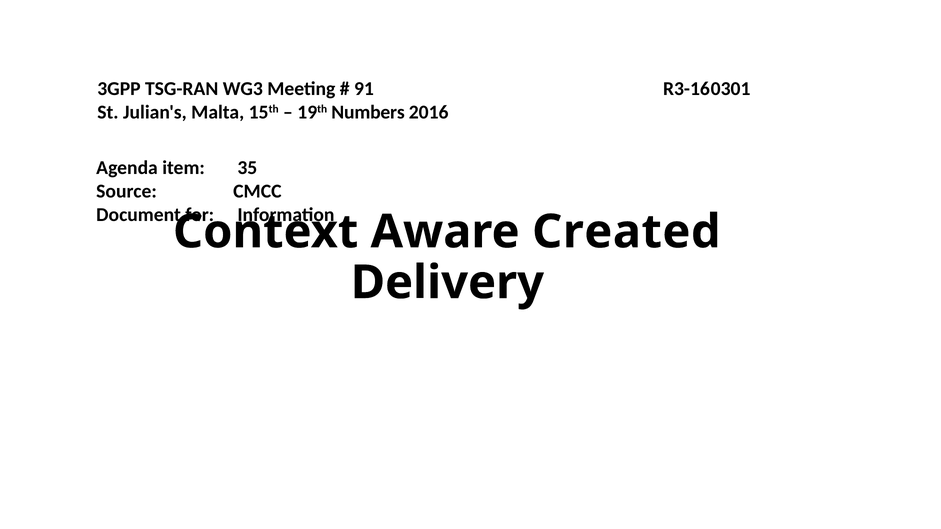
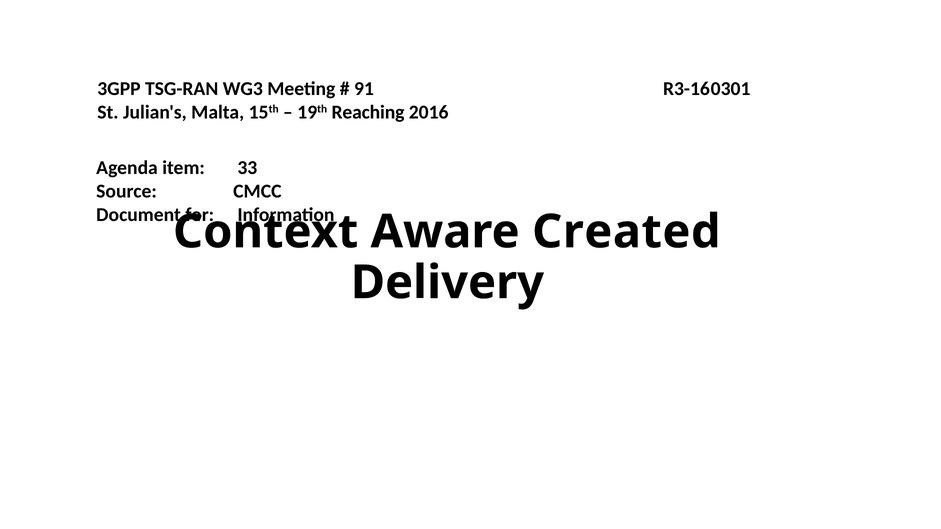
Numbers: Numbers -> Reaching
35: 35 -> 33
